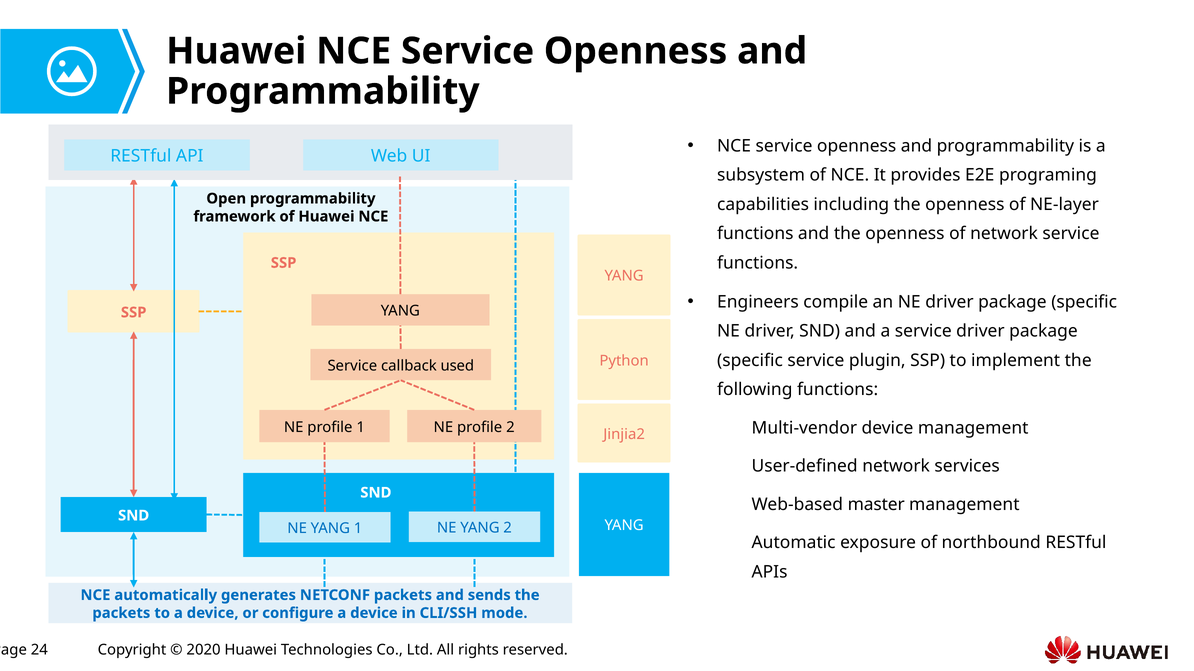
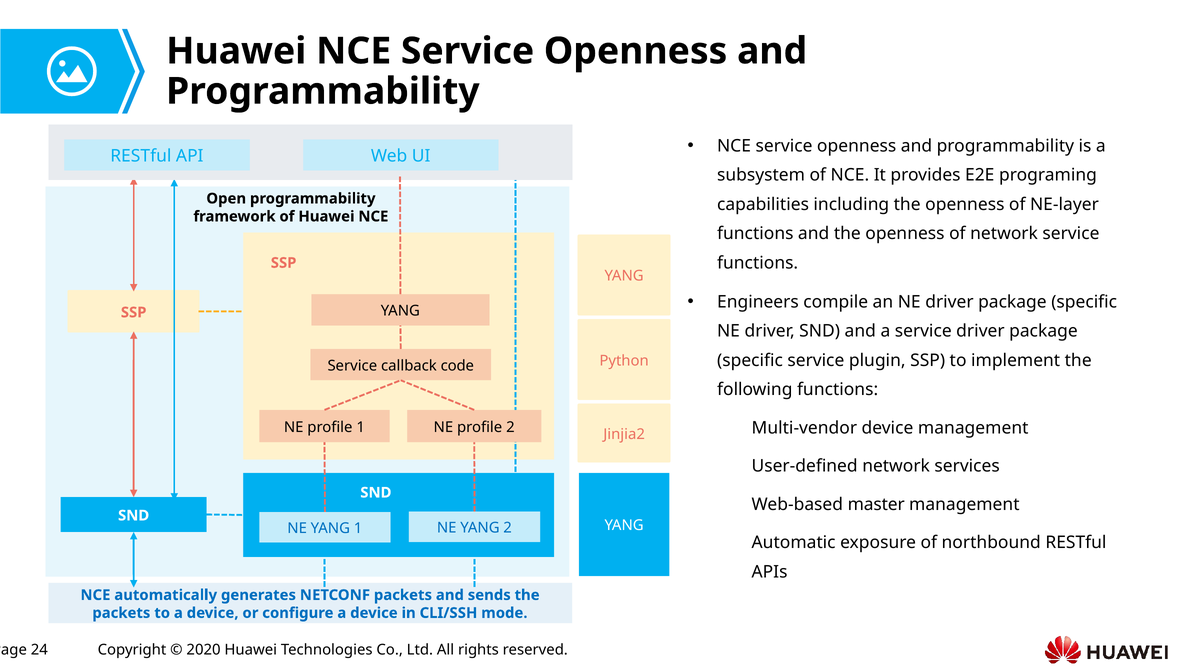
used: used -> code
